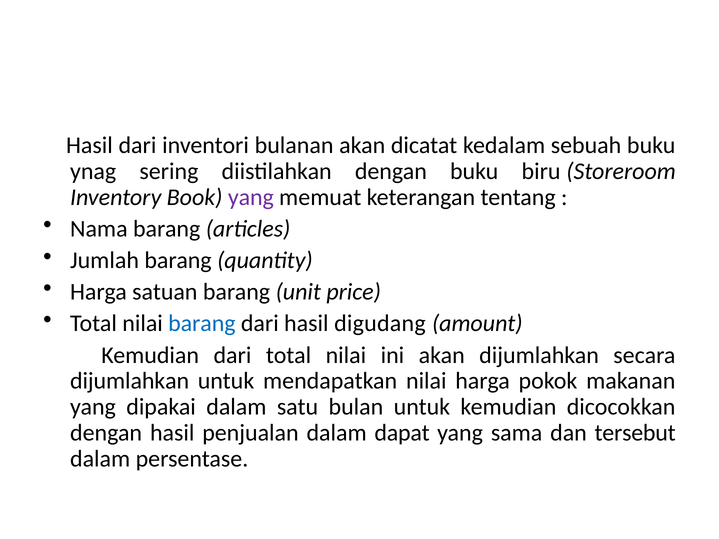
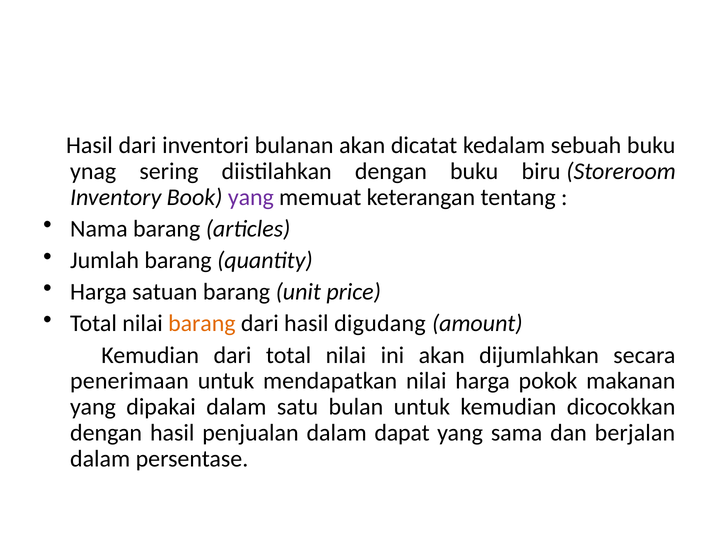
barang at (202, 324) colour: blue -> orange
dijumlahkan at (130, 381): dijumlahkan -> penerimaan
tersebut: tersebut -> berjalan
